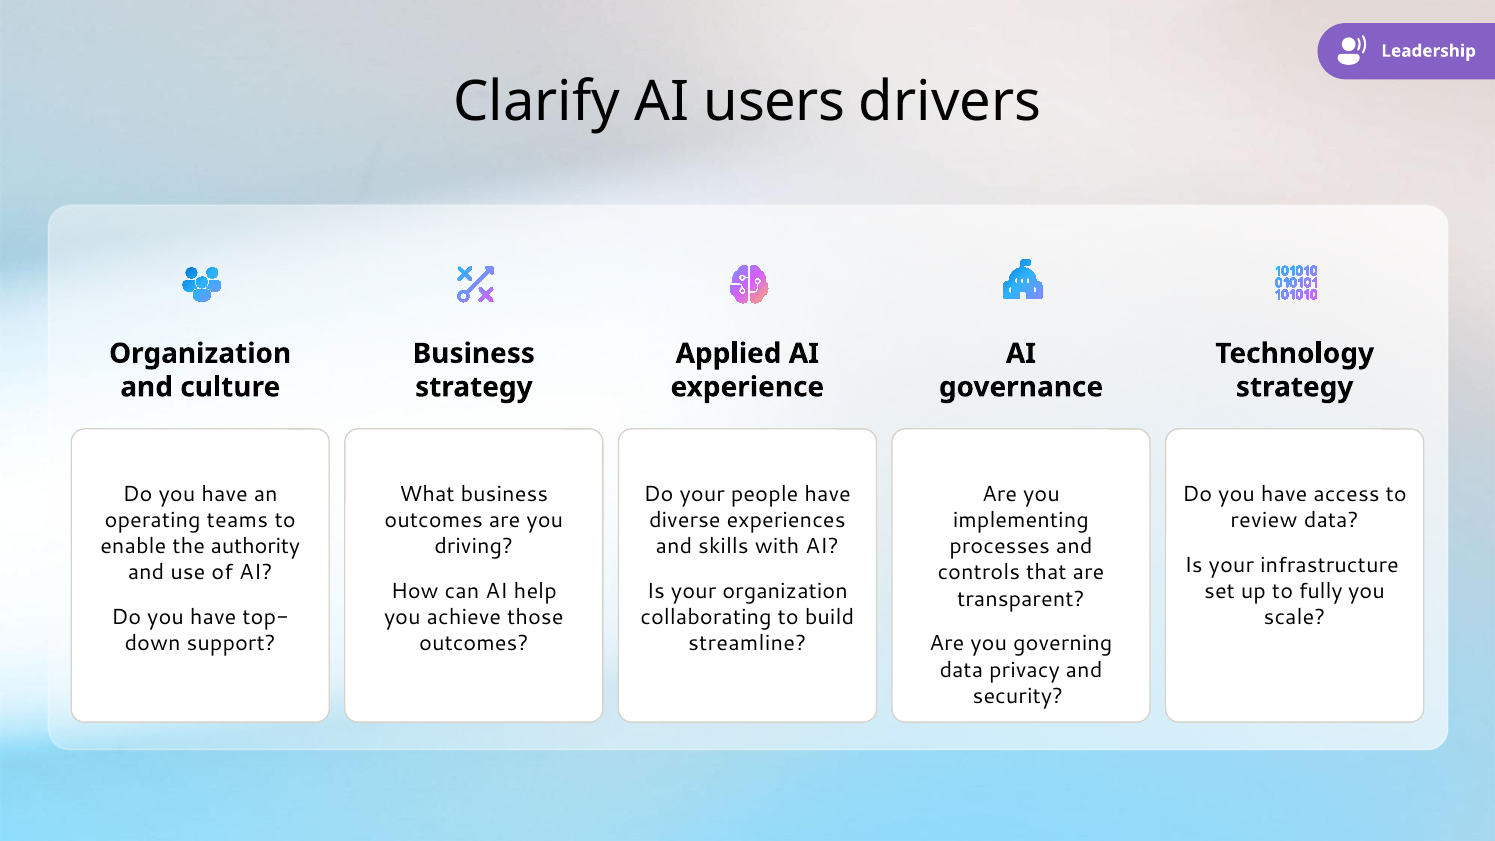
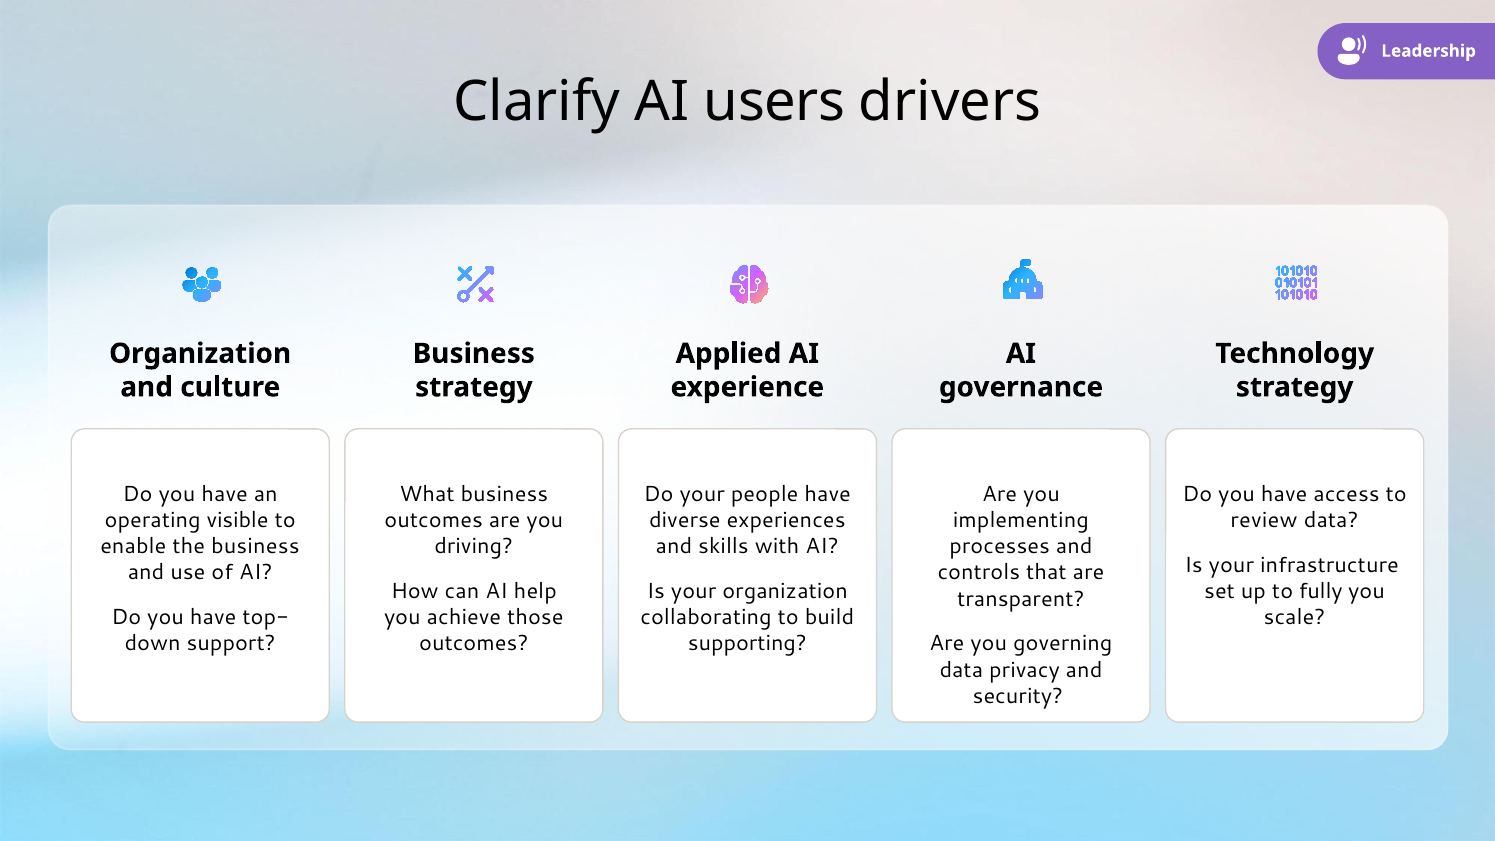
teams: teams -> visible
the authority: authority -> business
streamline: streamline -> supporting
